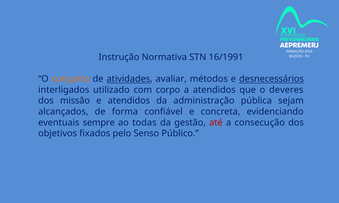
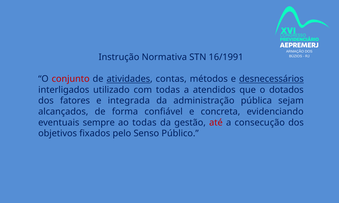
conjunto colour: orange -> red
avaliar: avaliar -> contas
com corpo: corpo -> todas
deveres: deveres -> dotados
missão: missão -> fatores
e atendidos: atendidos -> integrada
